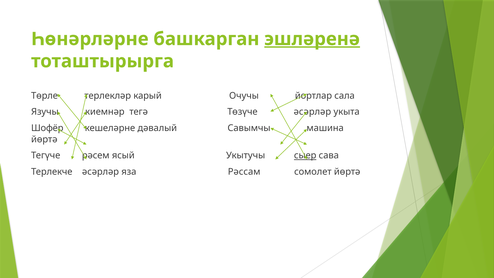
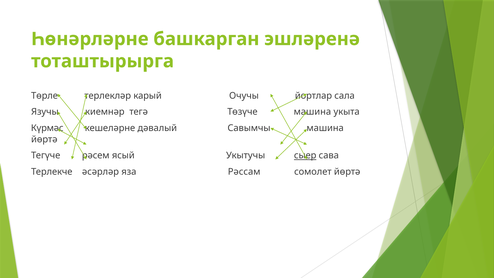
эшләренә underline: present -> none
Төзүче әсәрләр: әсәрләр -> машина
Шофёр: Шофёр -> Күрмәс
